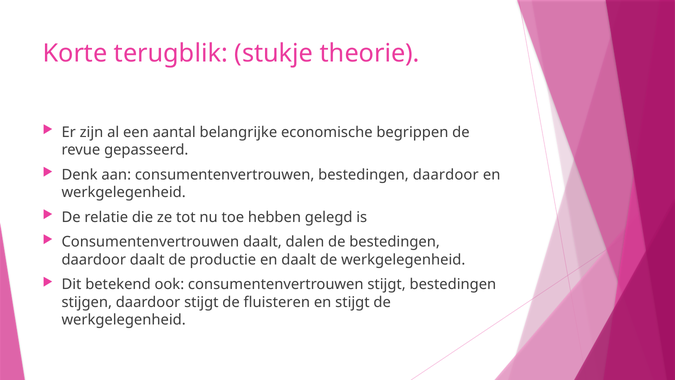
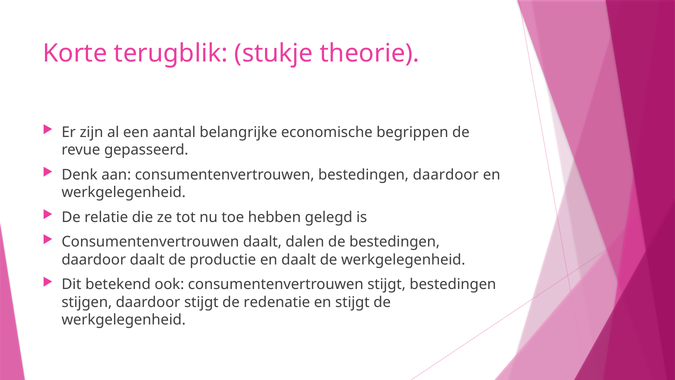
fluisteren: fluisteren -> redenatie
